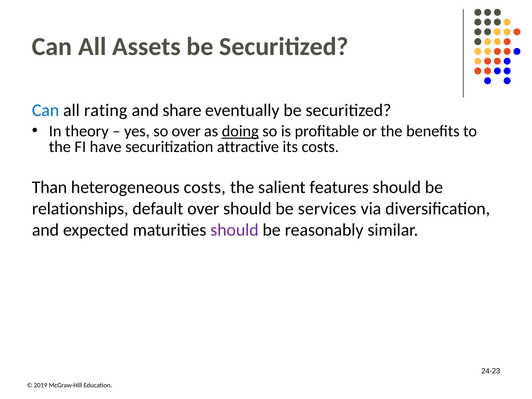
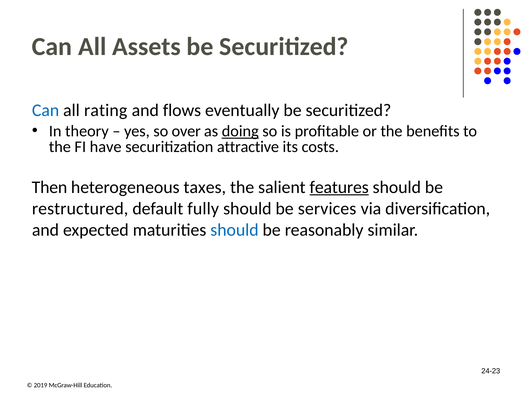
share: share -> flows
Than: Than -> Then
heterogeneous costs: costs -> taxes
features underline: none -> present
relationships: relationships -> restructured
default over: over -> fully
should at (234, 230) colour: purple -> blue
